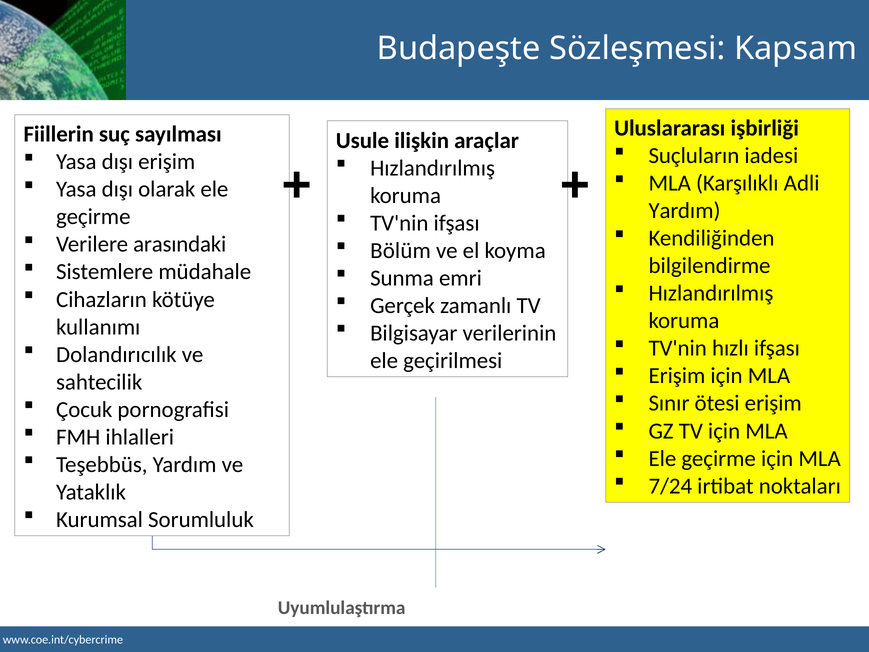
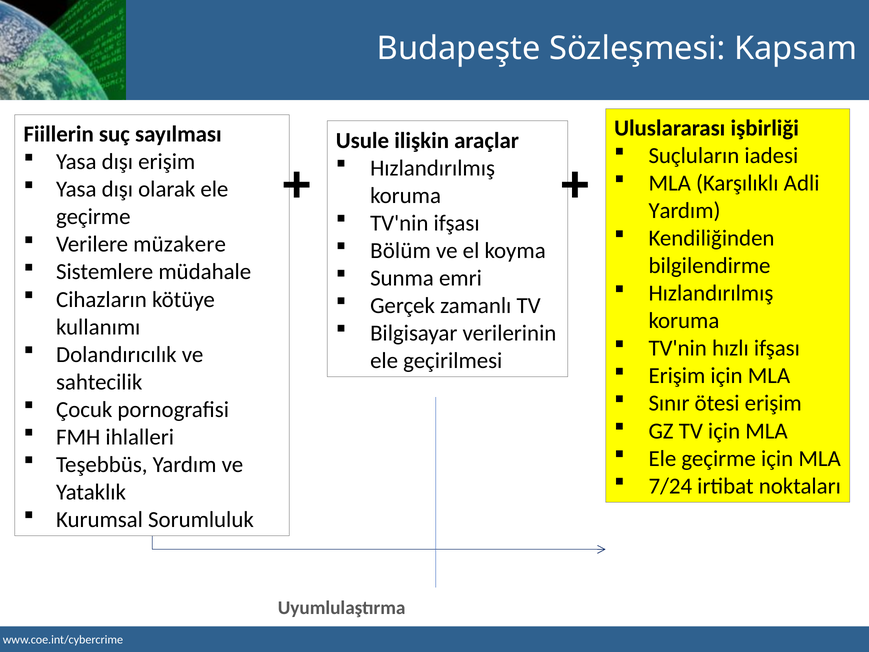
arasındaki: arasındaki -> müzakere
